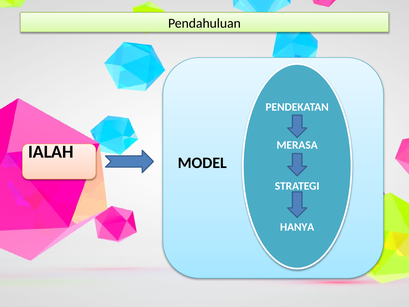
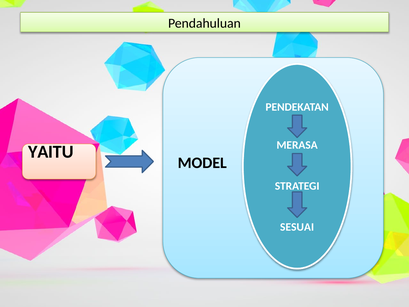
IALAH: IALAH -> YAITU
HANYA: HANYA -> SESUAI
